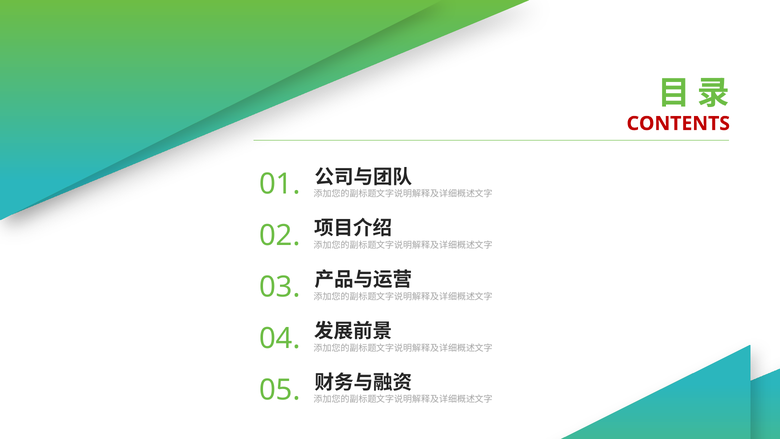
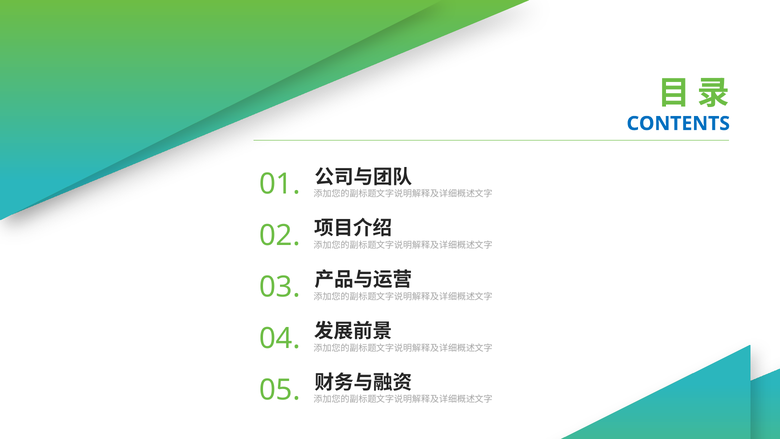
CONTENTS colour: red -> blue
